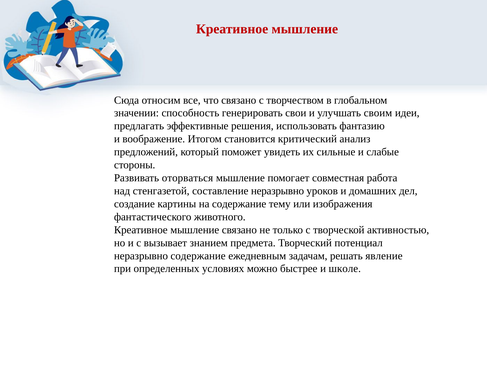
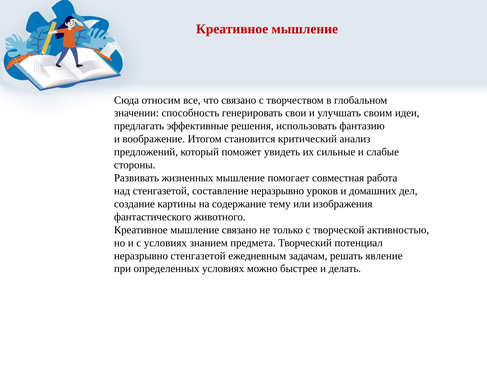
оторваться: оторваться -> жизненных
с вызывает: вызывает -> условиях
неразрывно содержание: содержание -> стенгазетой
школе: школе -> делать
